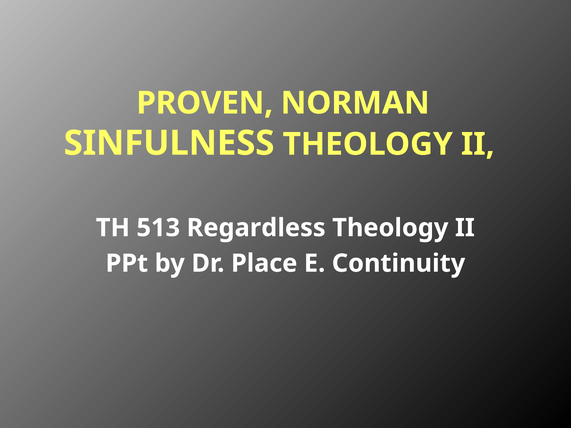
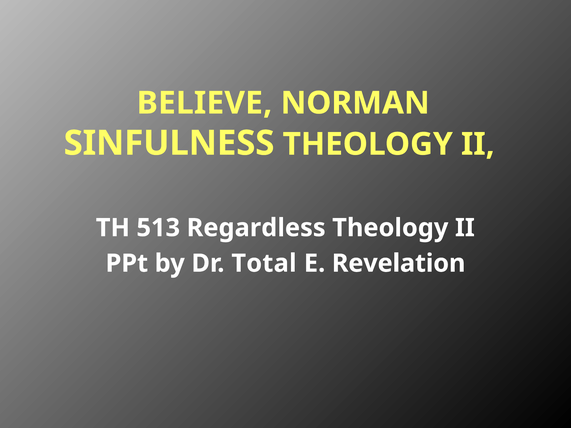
PROVEN: PROVEN -> BELIEVE
Place: Place -> Total
Continuity: Continuity -> Revelation
